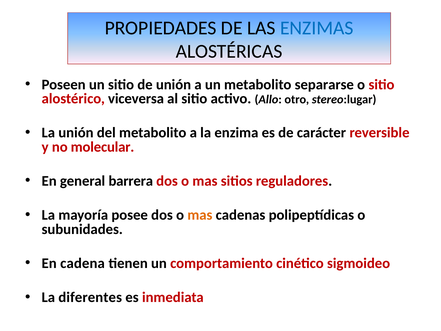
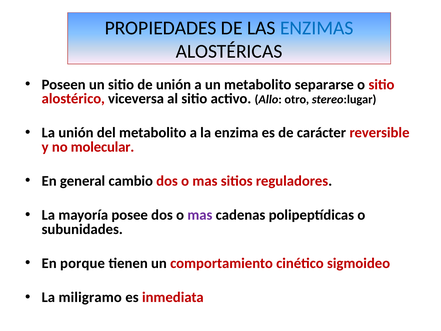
barrera: barrera -> cambio
mas at (200, 215) colour: orange -> purple
cadena: cadena -> porque
diferentes: diferentes -> miligramo
